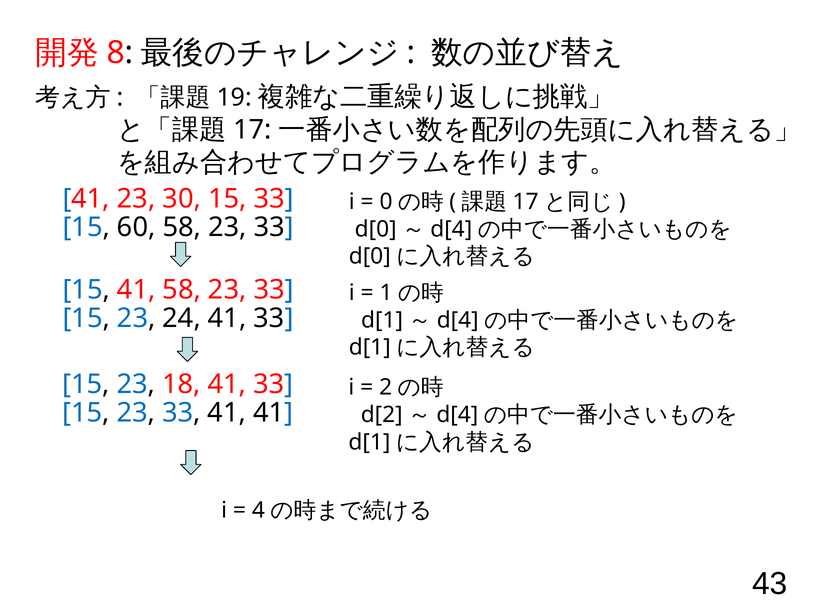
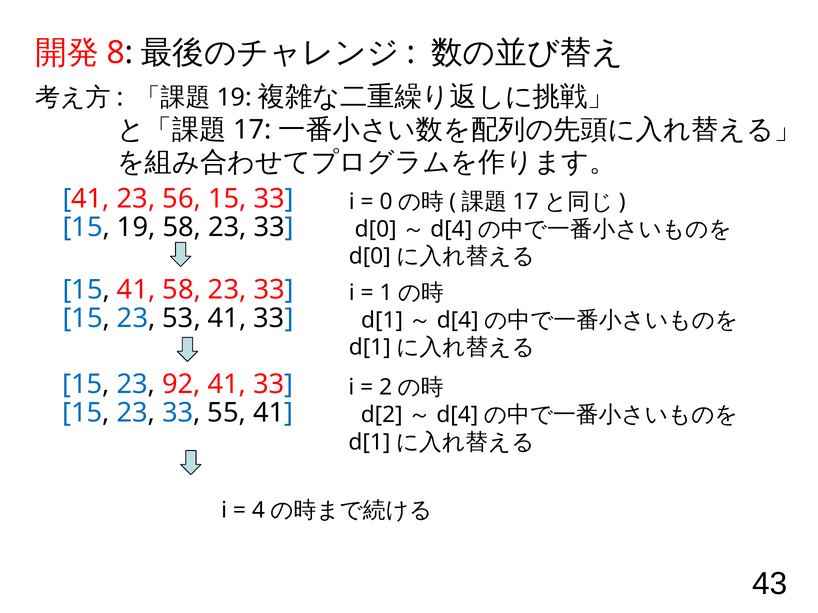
30: 30 -> 56
15 60: 60 -> 19
24: 24 -> 53
18: 18 -> 92
33 41: 41 -> 55
